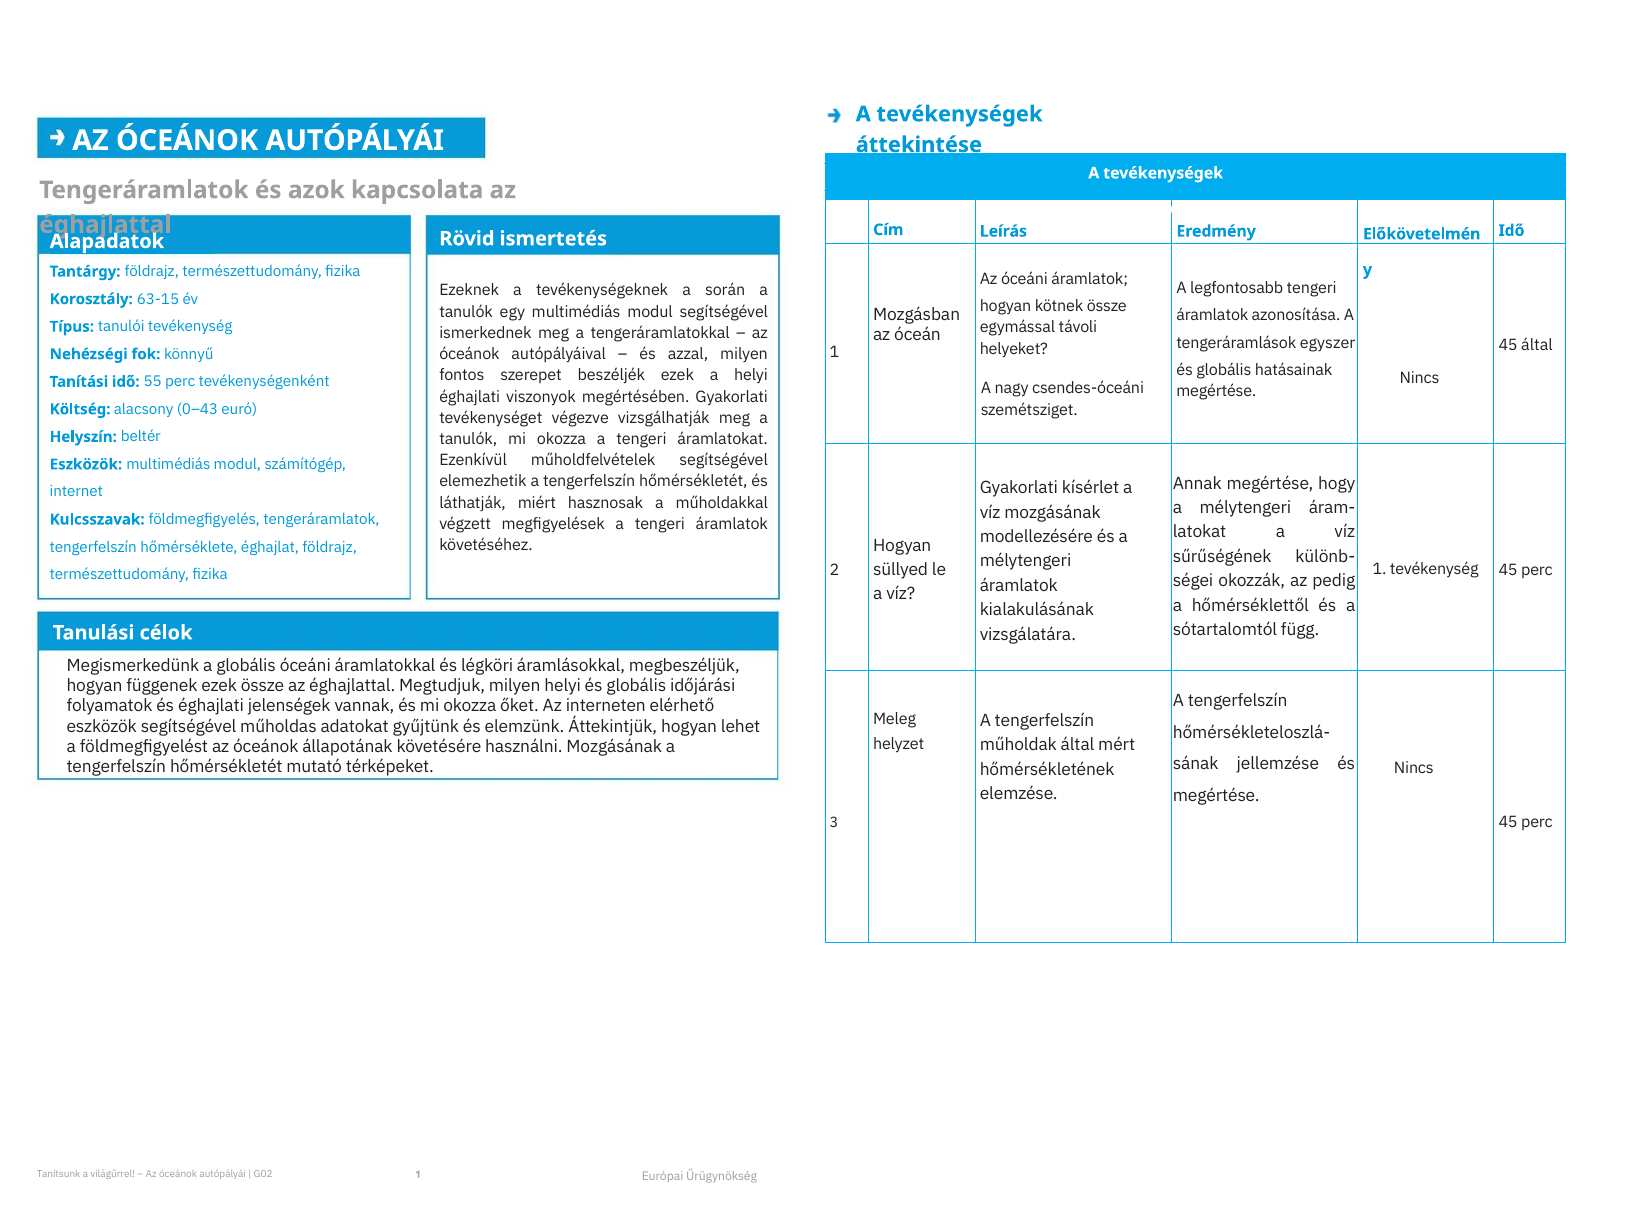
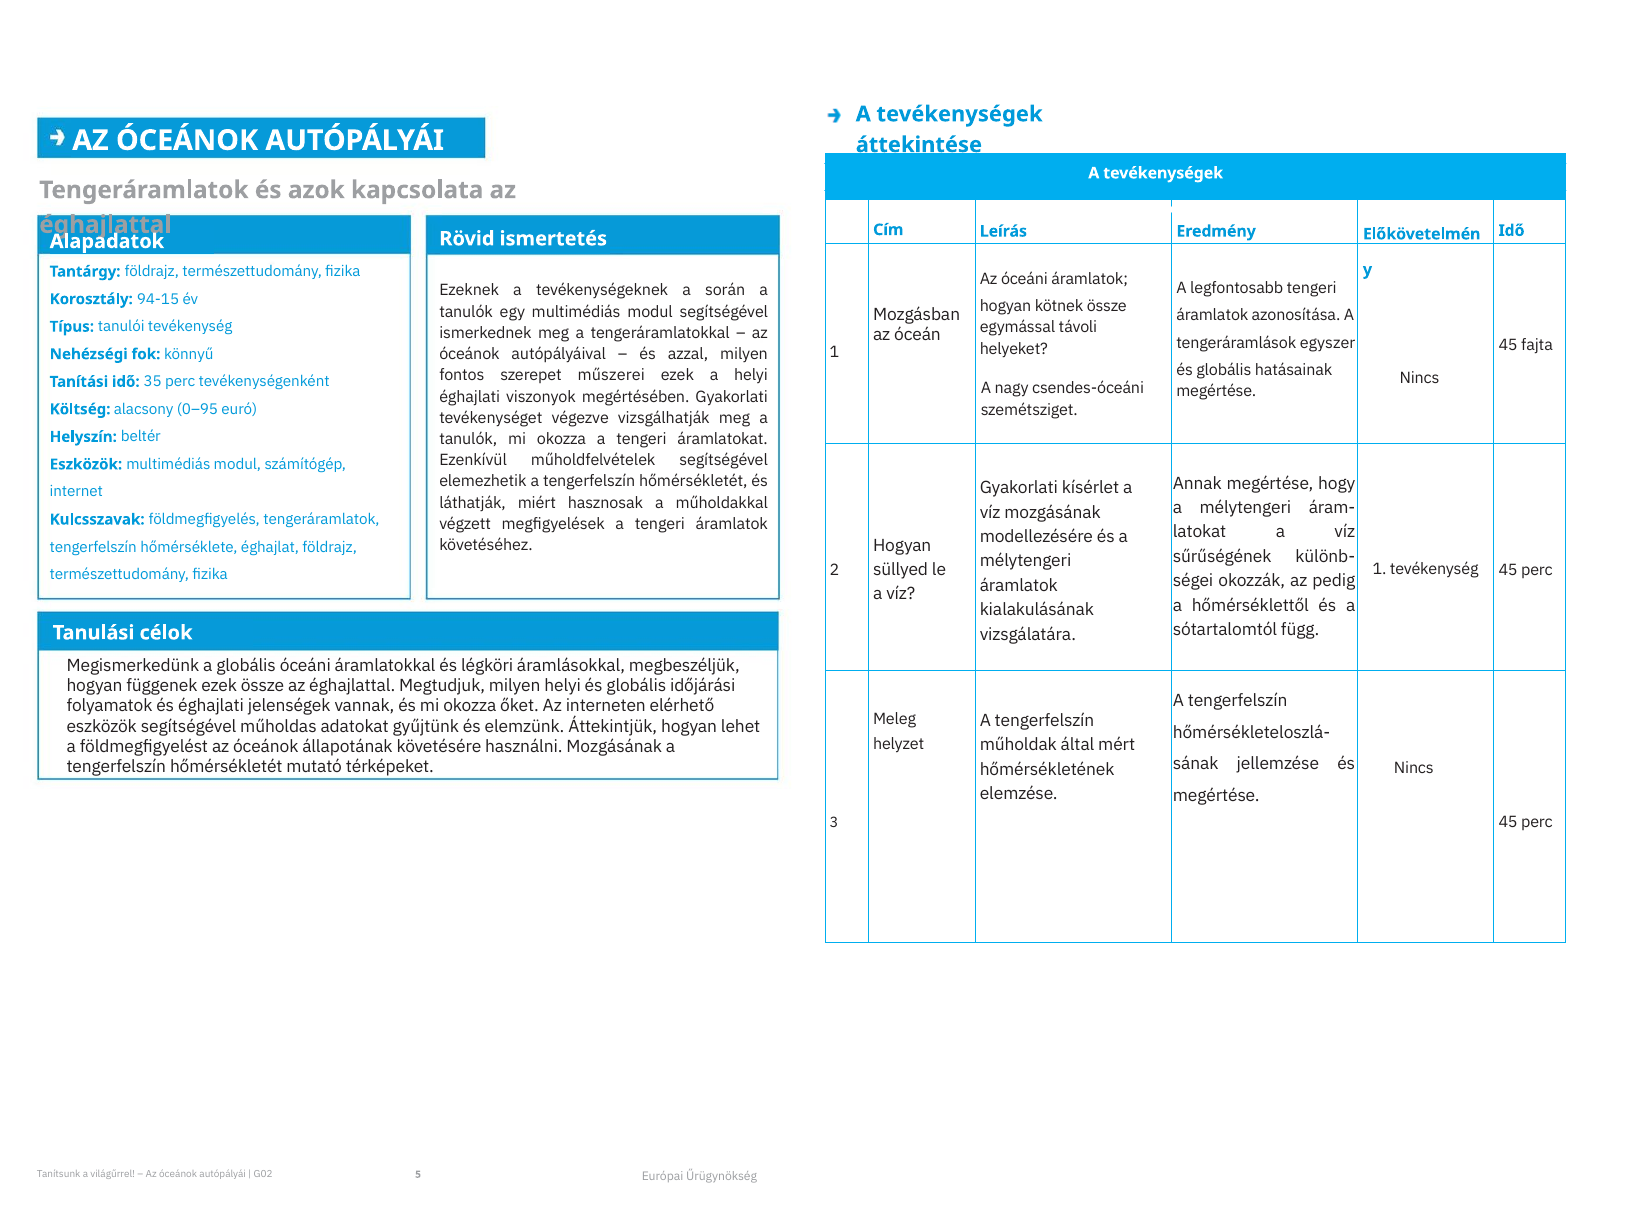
63-15: 63-15 -> 94-15
45 által: által -> fajta
beszéljék: beszéljék -> műszerei
55: 55 -> 35
0–43: 0–43 -> 0–95
G02 1: 1 -> 5
